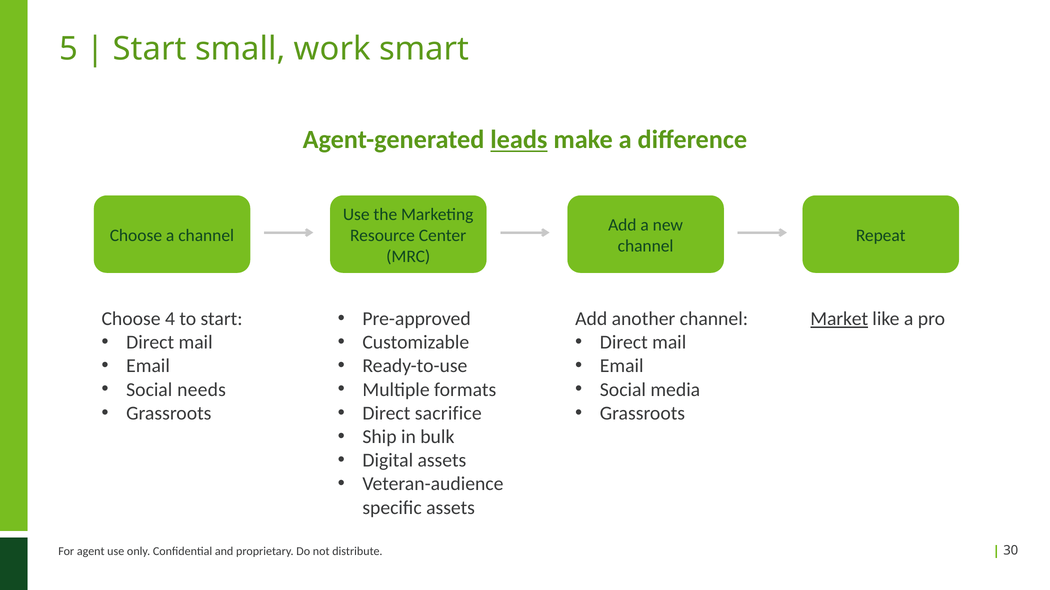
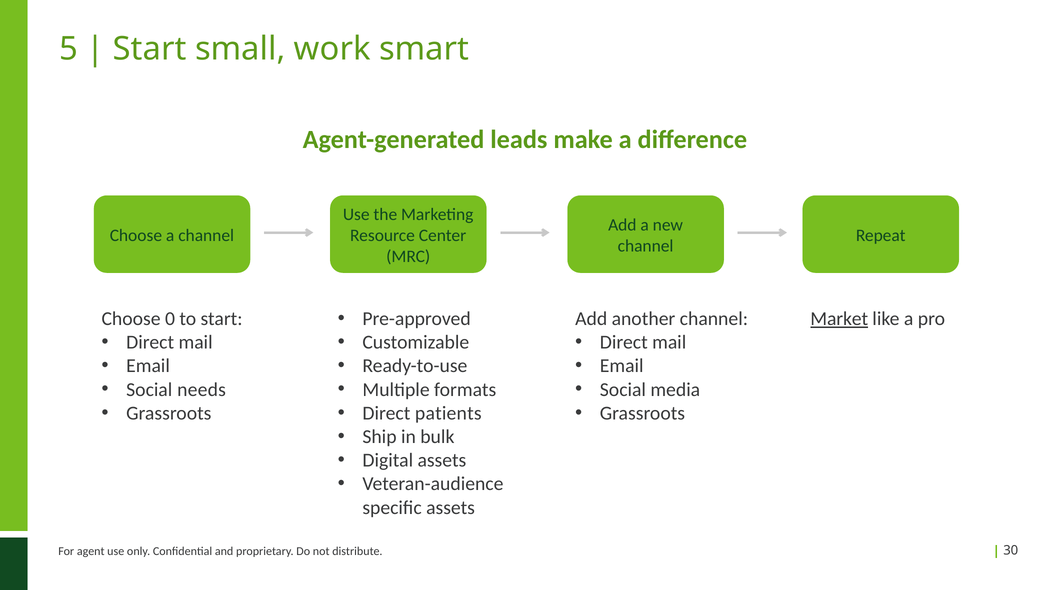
leads underline: present -> none
4: 4 -> 0
sacrifice: sacrifice -> patients
